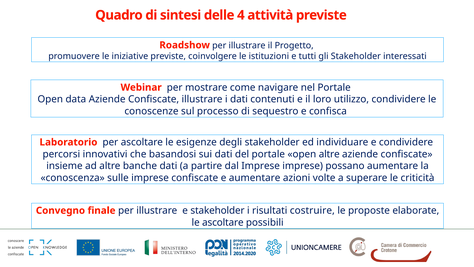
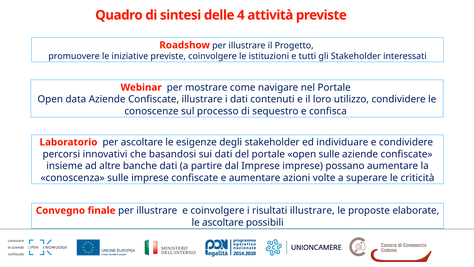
open altre: altre -> sulle
e stakeholder: stakeholder -> coinvolgere
risultati costruire: costruire -> illustrare
